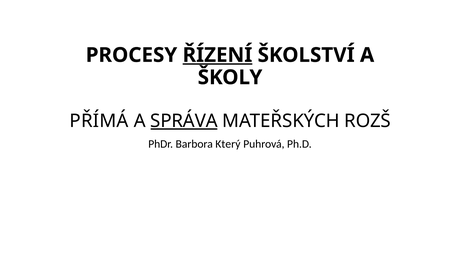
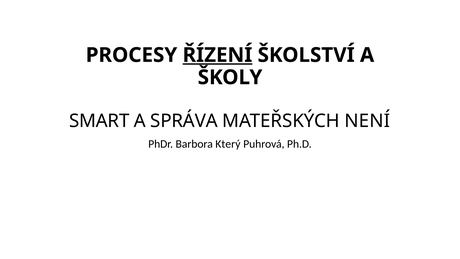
PŘÍMÁ: PŘÍMÁ -> SMART
SPRÁVA underline: present -> none
ROZŠ: ROZŠ -> NENÍ
